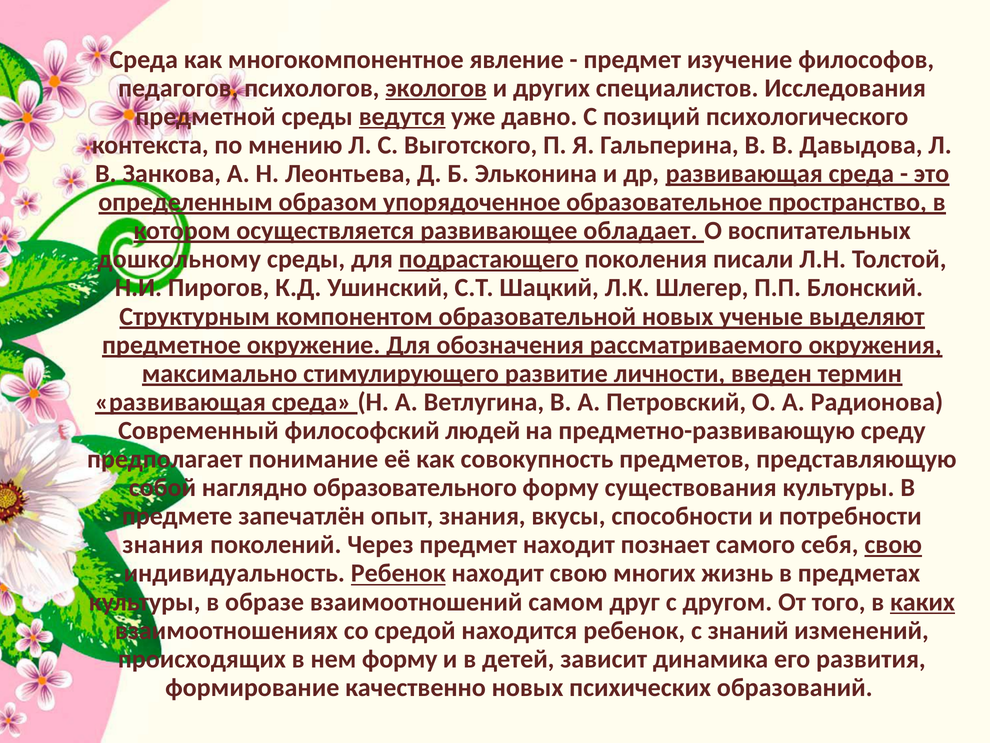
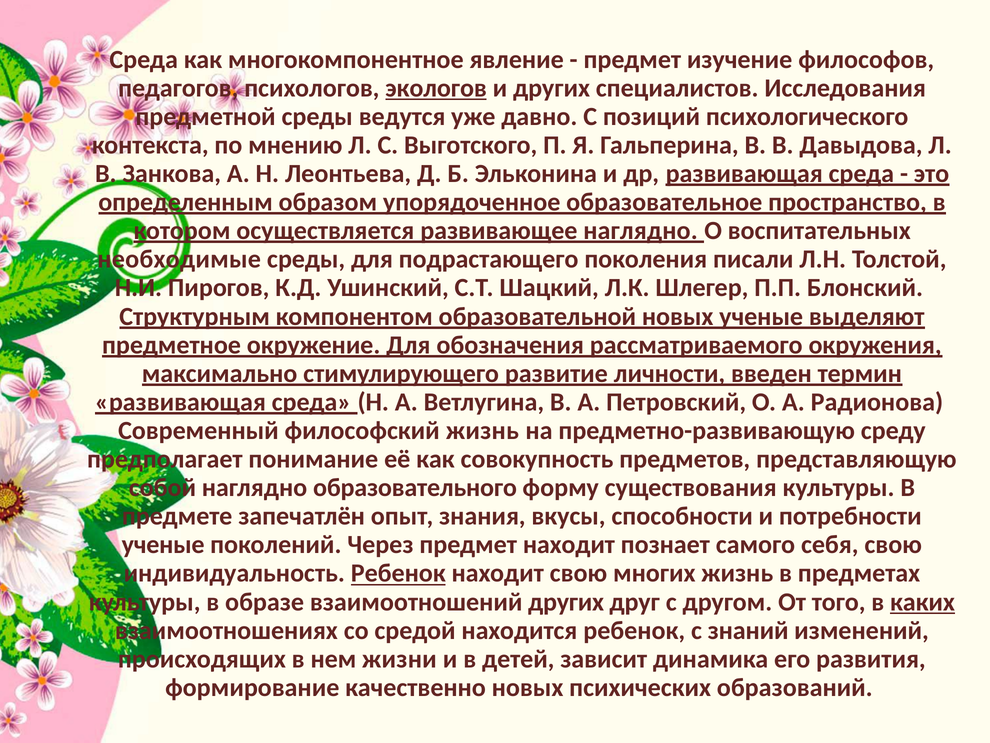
ведутся underline: present -> none
развивающее обладает: обладает -> наглядно
дошкольному: дошкольному -> необходимые
подрастающего underline: present -> none
философский людей: людей -> жизнь
знания at (163, 544): знания -> ученые
свою at (893, 544) underline: present -> none
взаимоотношений самом: самом -> других
нем форму: форму -> жизни
